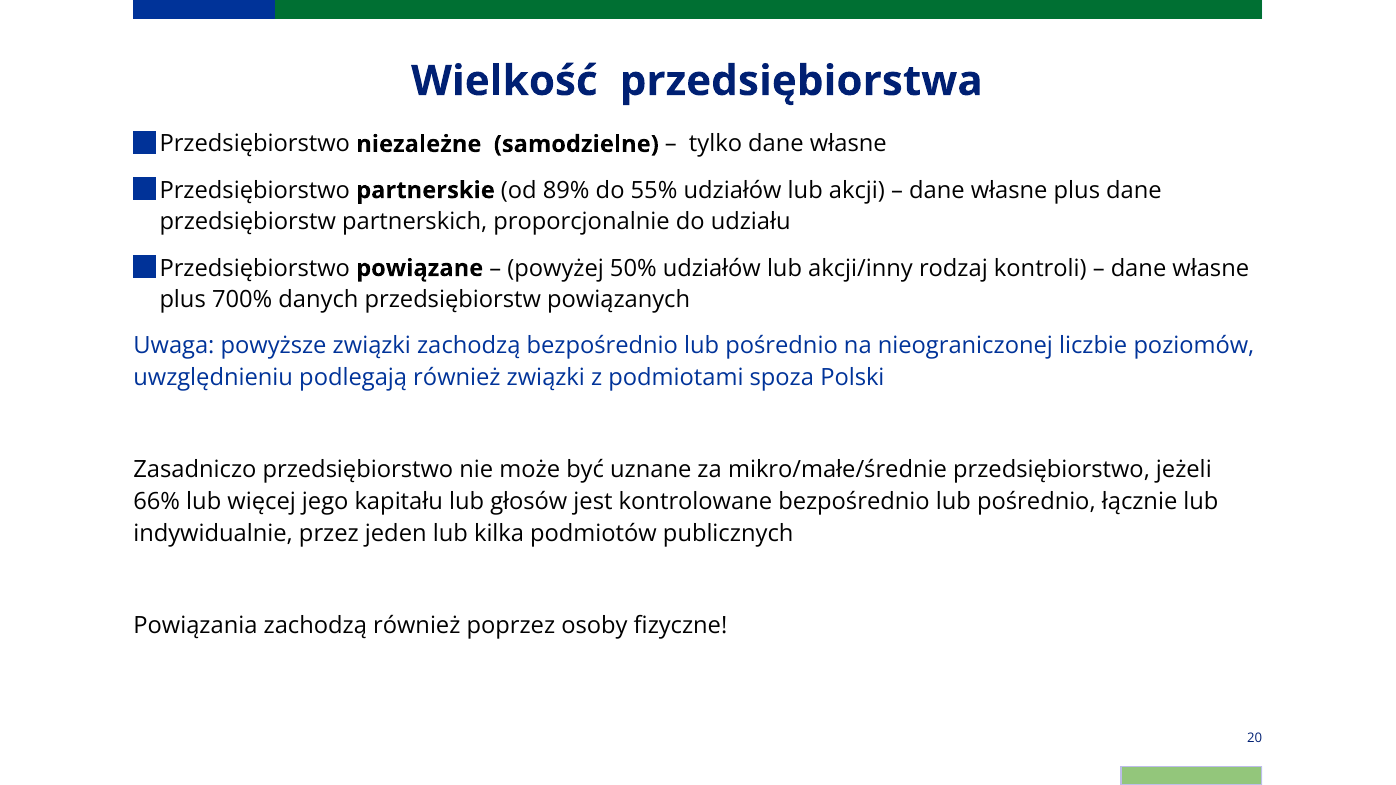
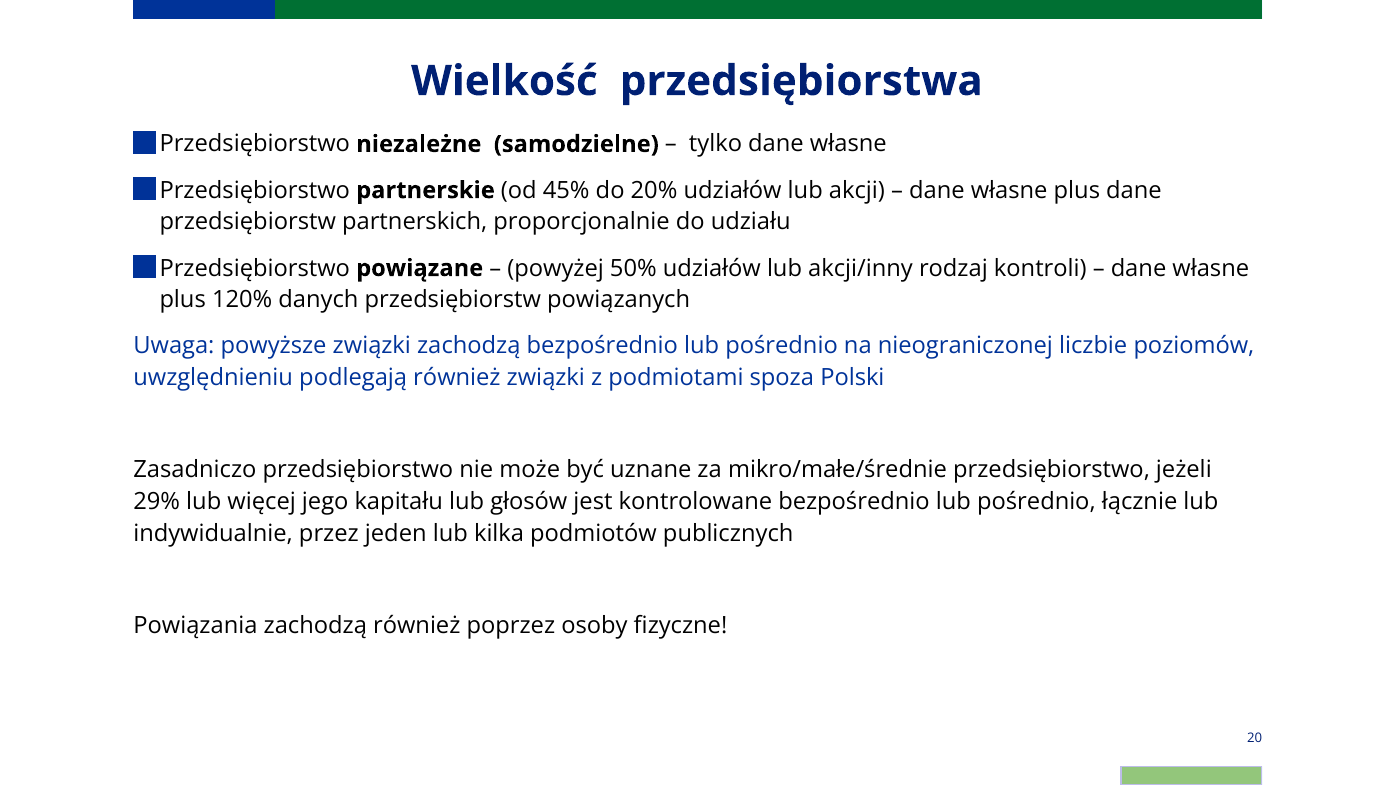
89%: 89% -> 45%
55%: 55% -> 20%
700%: 700% -> 120%
66%: 66% -> 29%
